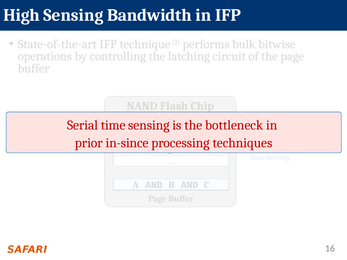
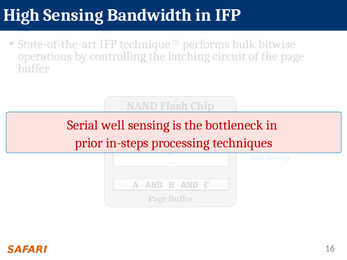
time: time -> well
in-since: in-since -> in-steps
